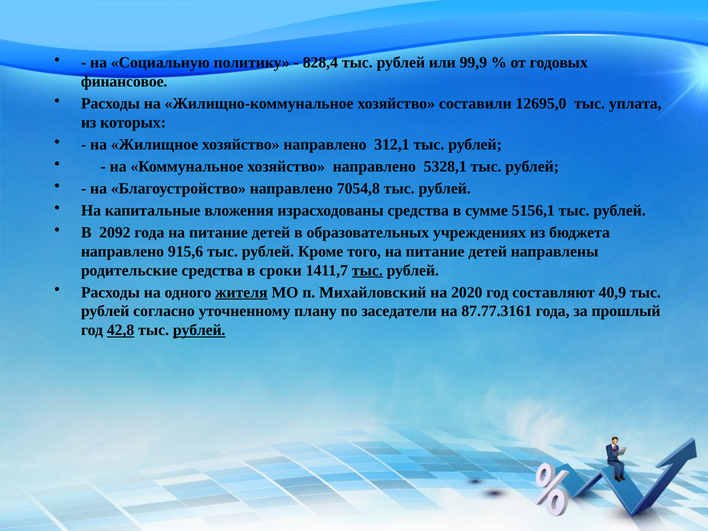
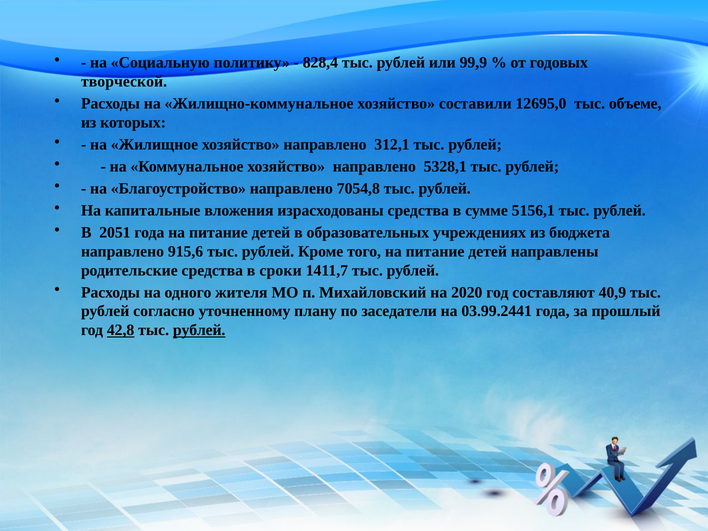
финансовое: финансовое -> творческой
уплата: уплата -> объеме
2092: 2092 -> 2051
тыс at (367, 270) underline: present -> none
жителя underline: present -> none
87.77.3161: 87.77.3161 -> 03.99.2441
